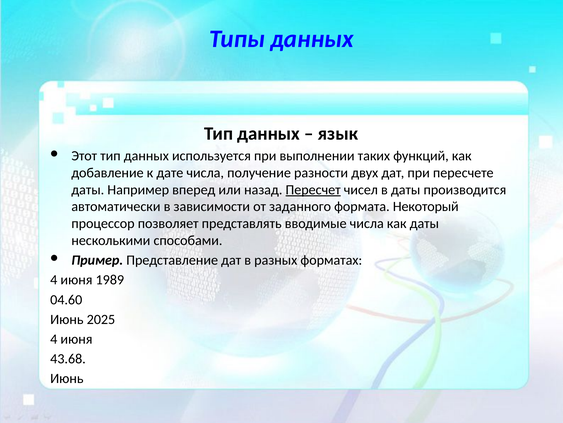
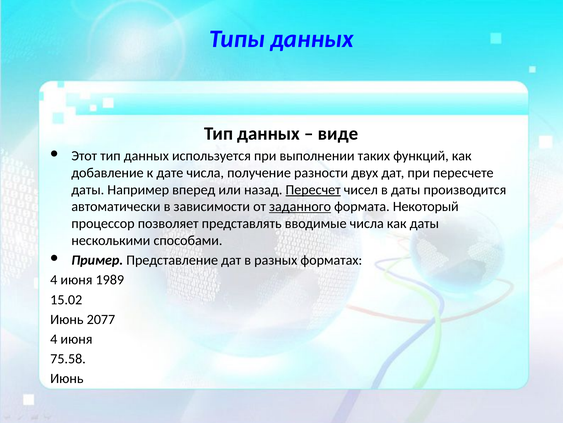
язык: язык -> виде
заданного underline: none -> present
04.60: 04.60 -> 15.02
2025: 2025 -> 2077
43.68: 43.68 -> 75.58
